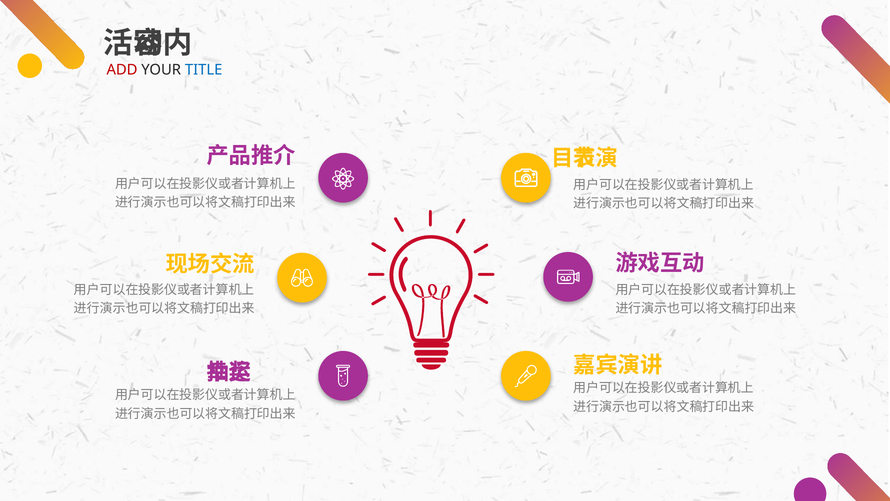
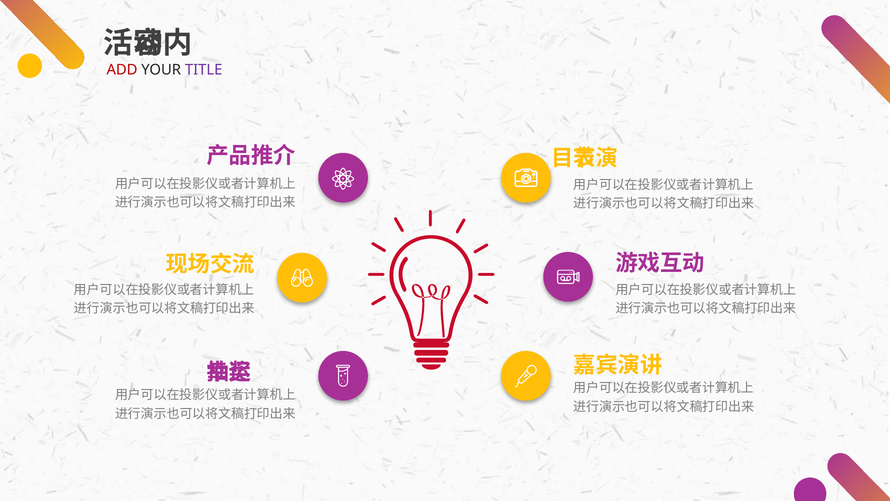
TITLE colour: blue -> purple
